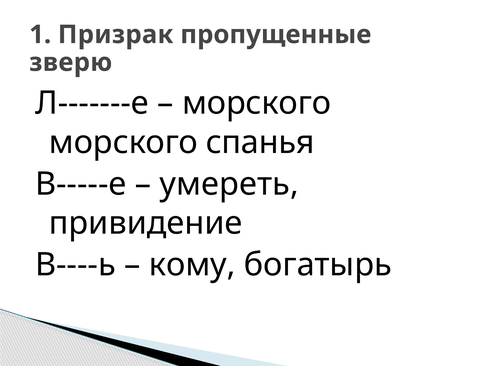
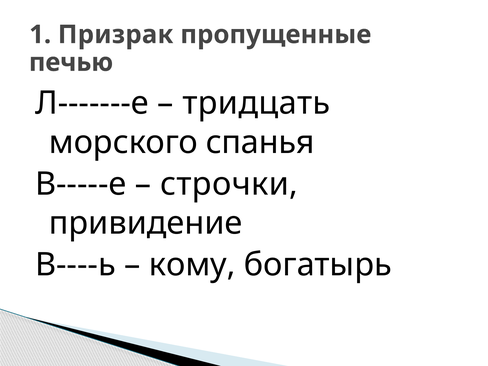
зверю: зверю -> печью
морского at (257, 103): морского -> тридцать
умереть: умереть -> строчки
